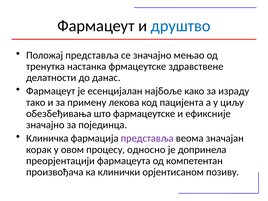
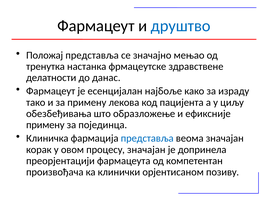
фармацеутске: фармацеутске -> образложење
значајно at (45, 125): значајно -> примену
представља at (147, 138) colour: purple -> blue
процесу односно: односно -> значајан
